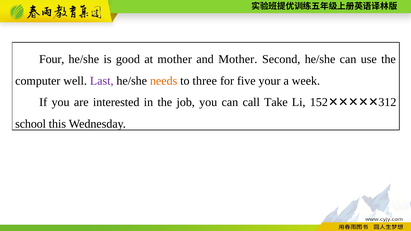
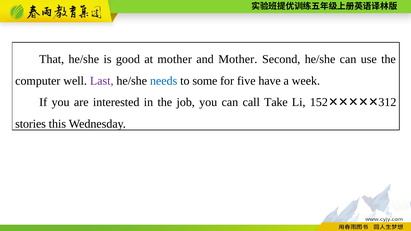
Four: Four -> That
needs colour: orange -> blue
three: three -> some
your: your -> have
school: school -> stories
